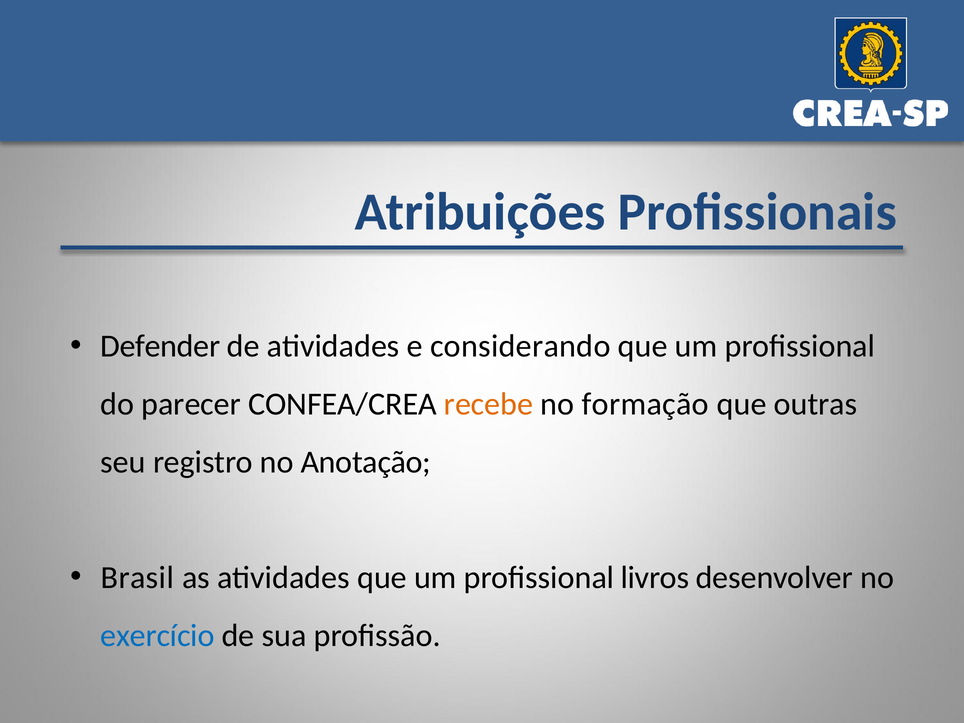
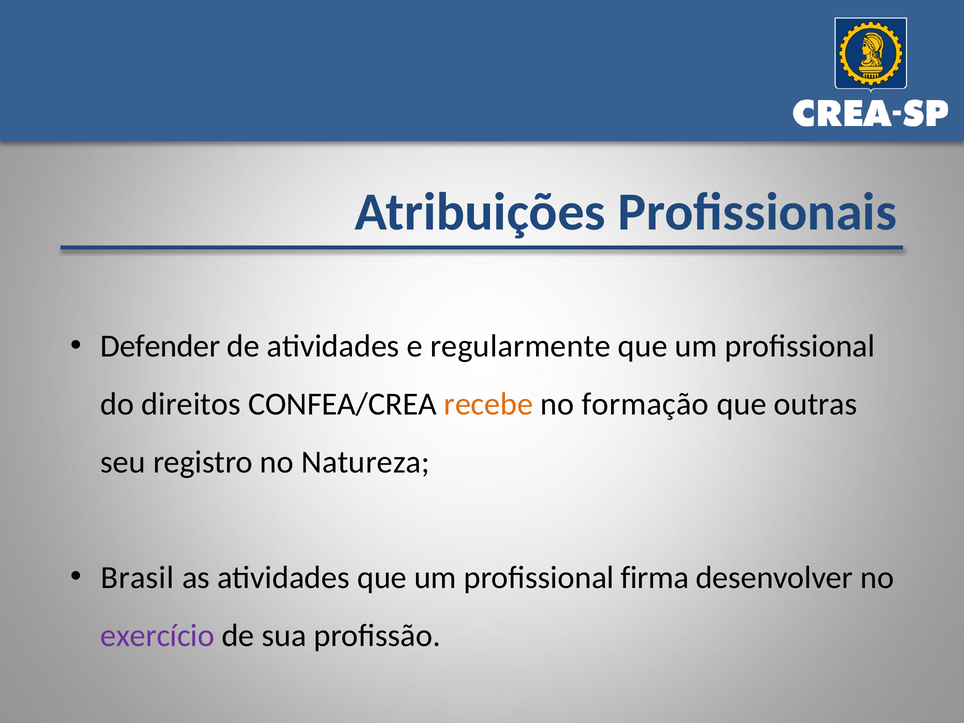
considerando: considerando -> regularmente
parecer: parecer -> direitos
Anotação: Anotação -> Natureza
livros: livros -> firma
exercício colour: blue -> purple
